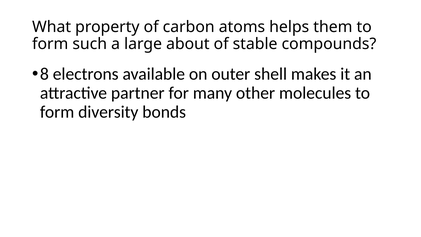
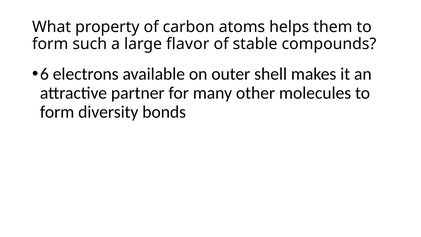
about: about -> flavor
8: 8 -> 6
